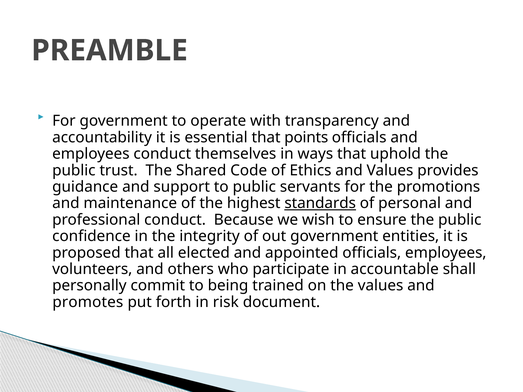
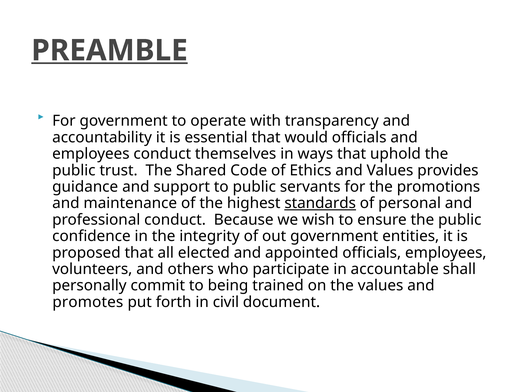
PREAMBLE underline: none -> present
points: points -> would
risk: risk -> civil
